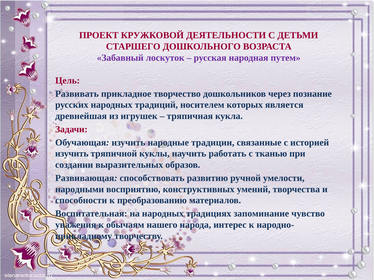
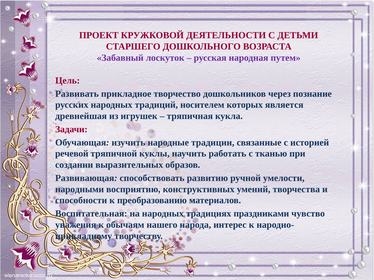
изучить at (72, 154): изучить -> речевой
запоминание: запоминание -> праздниками
